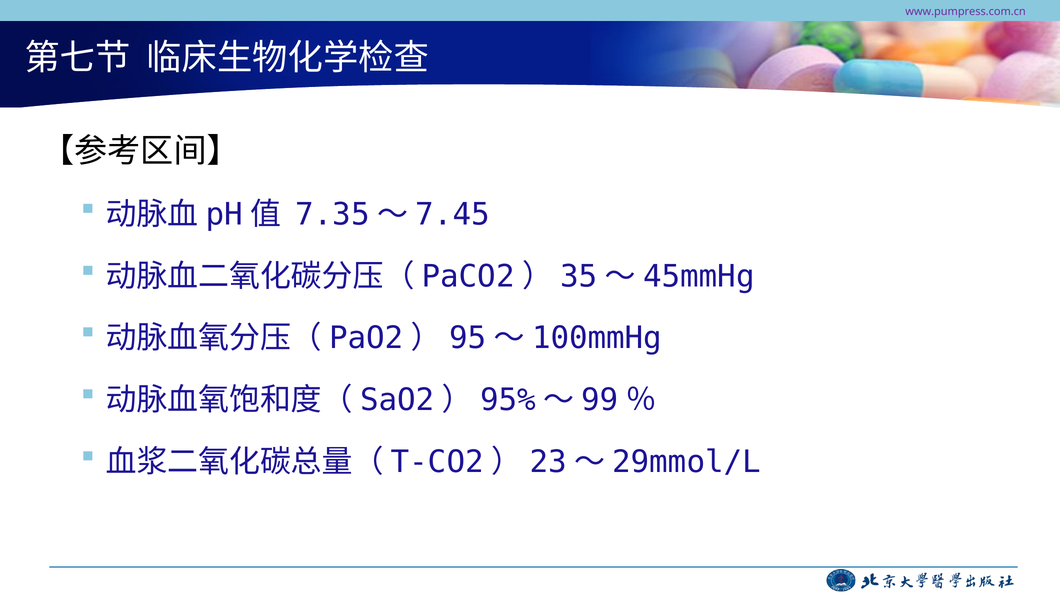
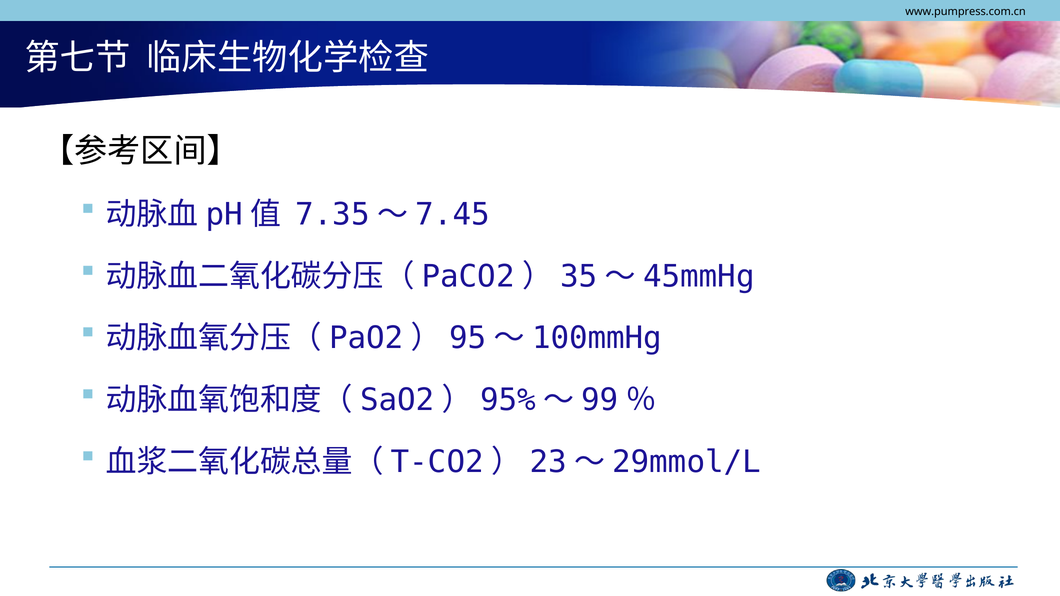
www.pumpress.com.cn colour: purple -> black
